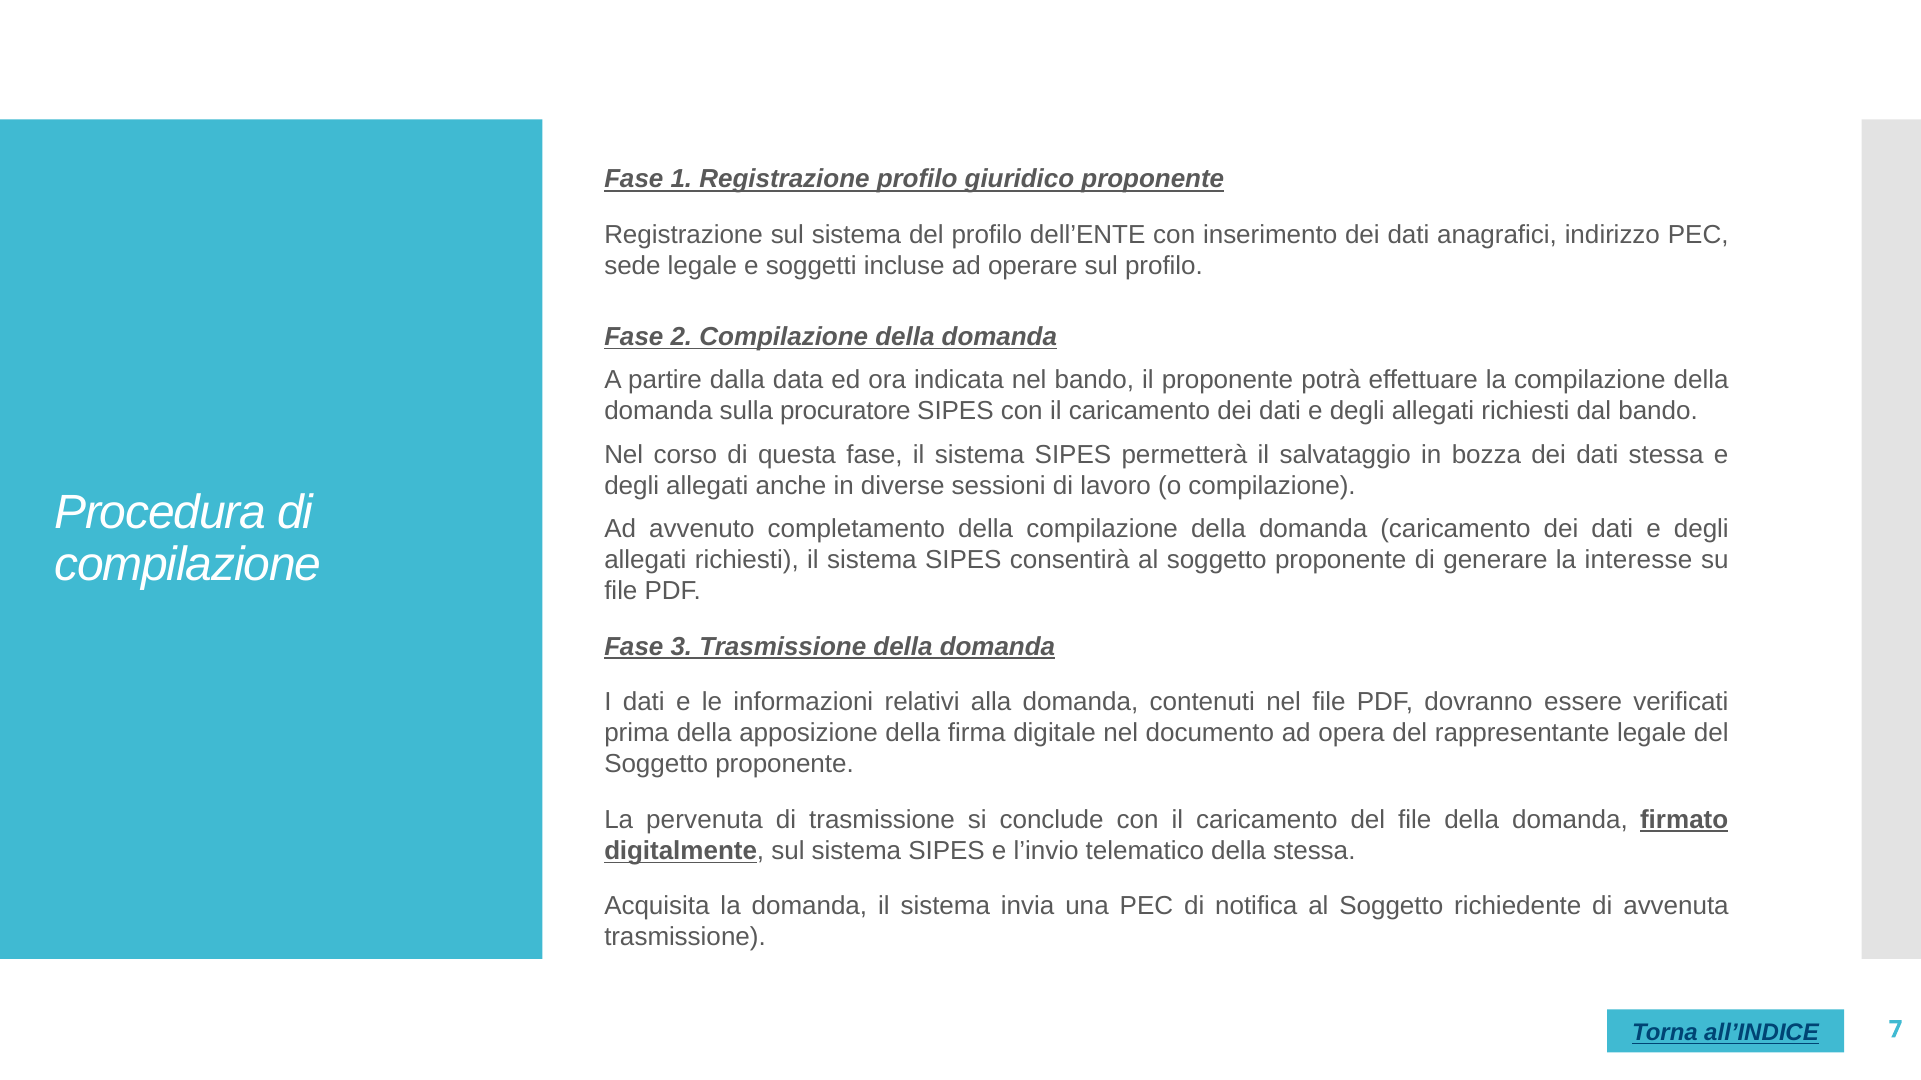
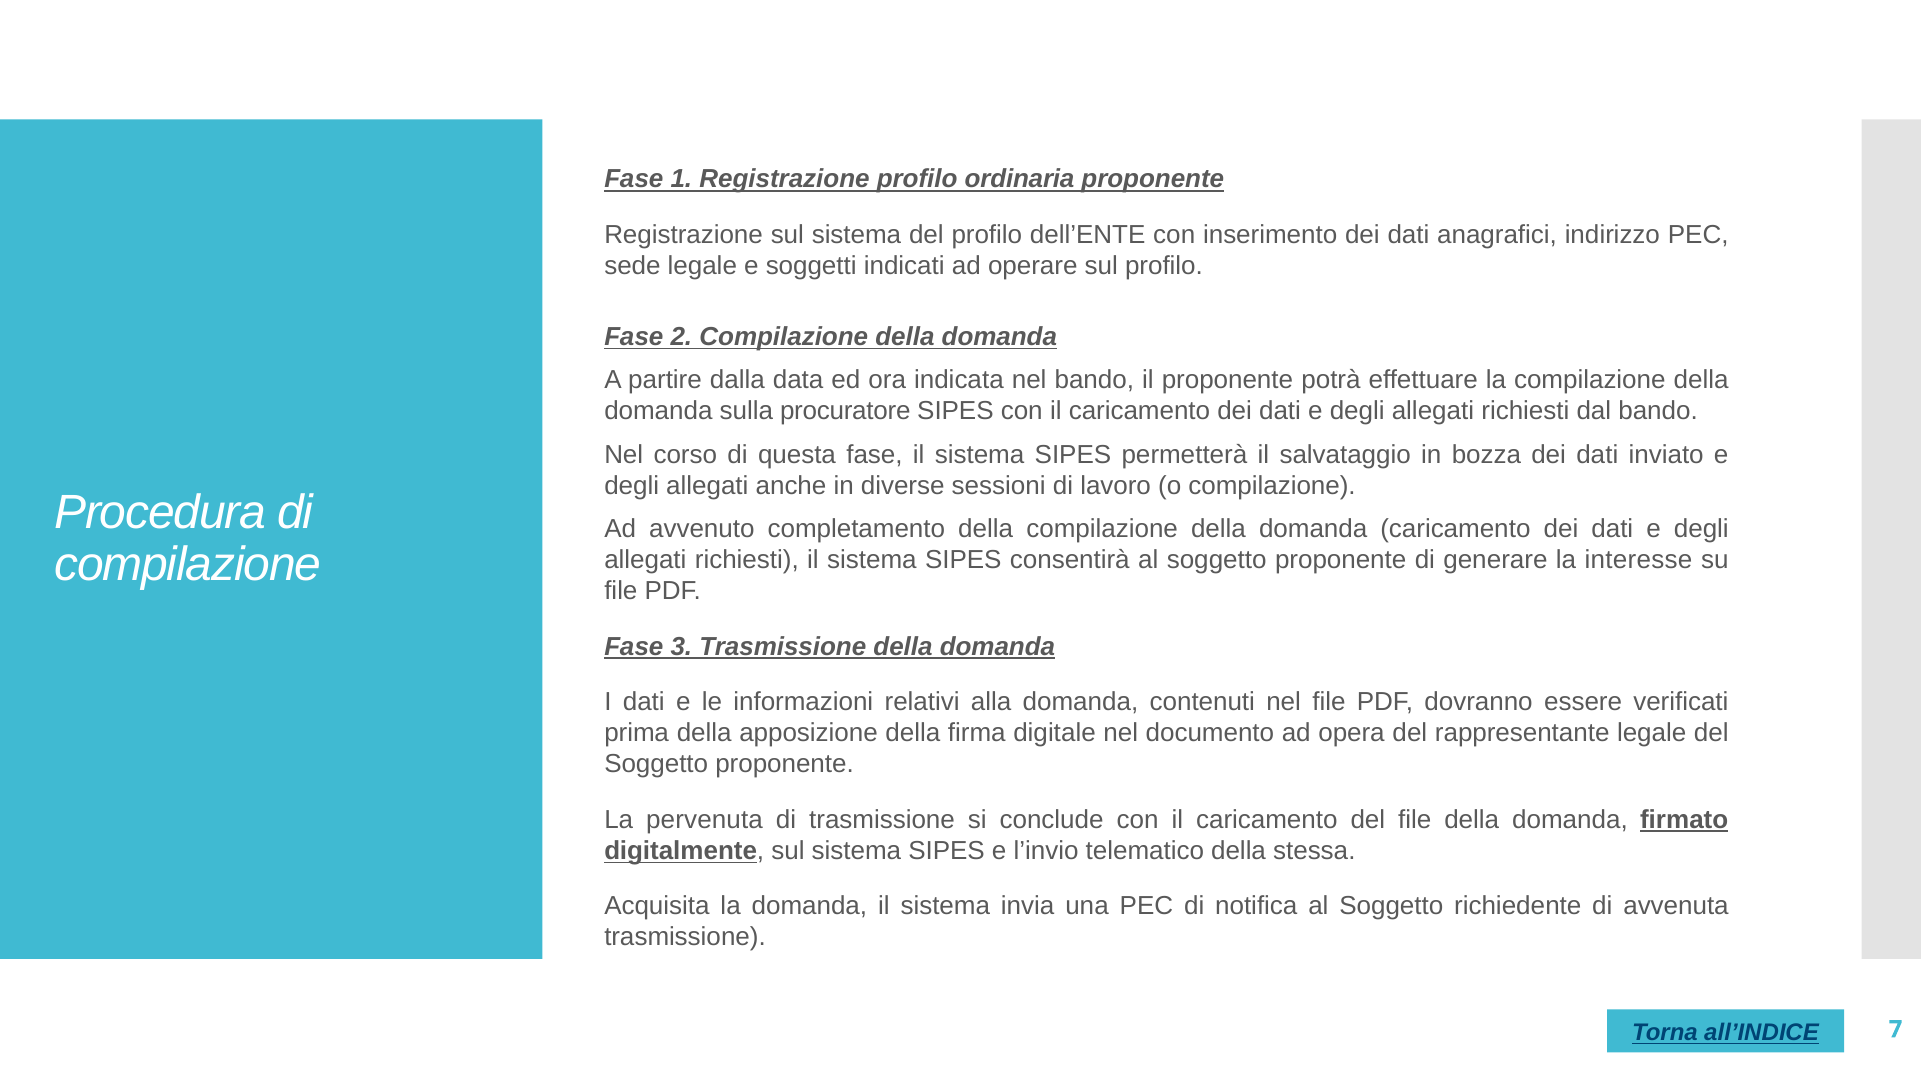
giuridico: giuridico -> ordinaria
incluse: incluse -> indicati
dati stessa: stessa -> inviato
